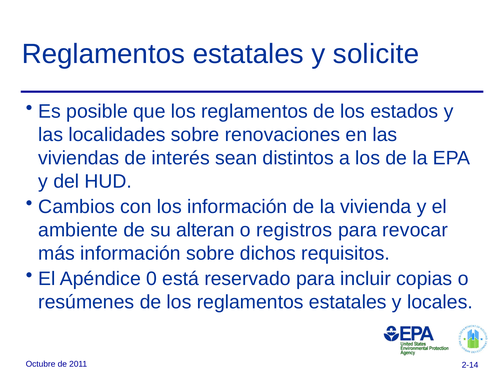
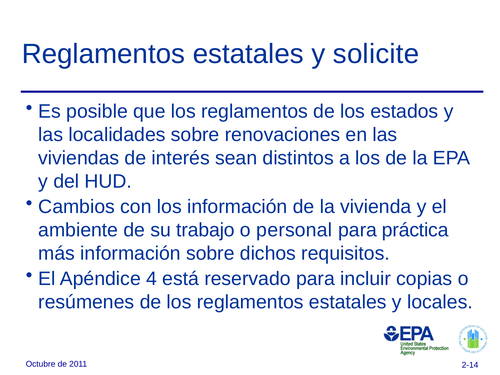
alteran: alteran -> trabajo
registros: registros -> personal
revocar: revocar -> práctica
0: 0 -> 4
